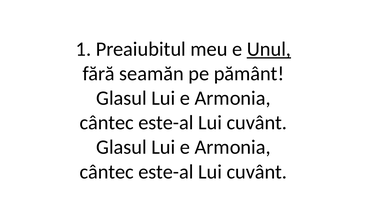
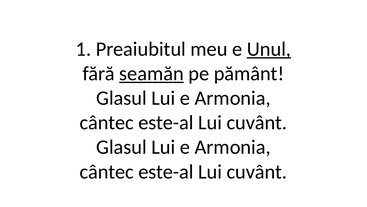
seamăn underline: none -> present
